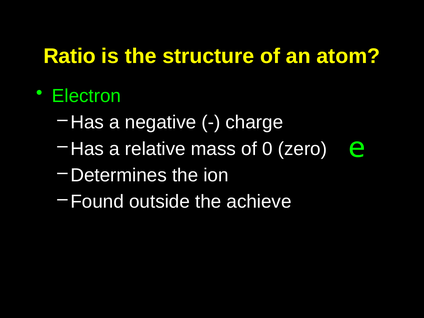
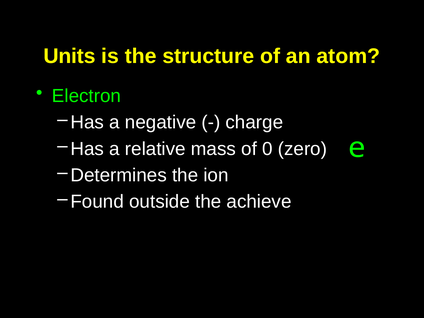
Ratio: Ratio -> Units
